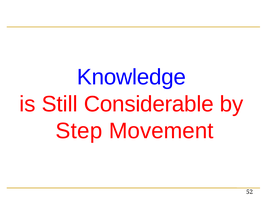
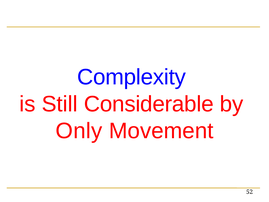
Knowledge: Knowledge -> Complexity
Step: Step -> Only
